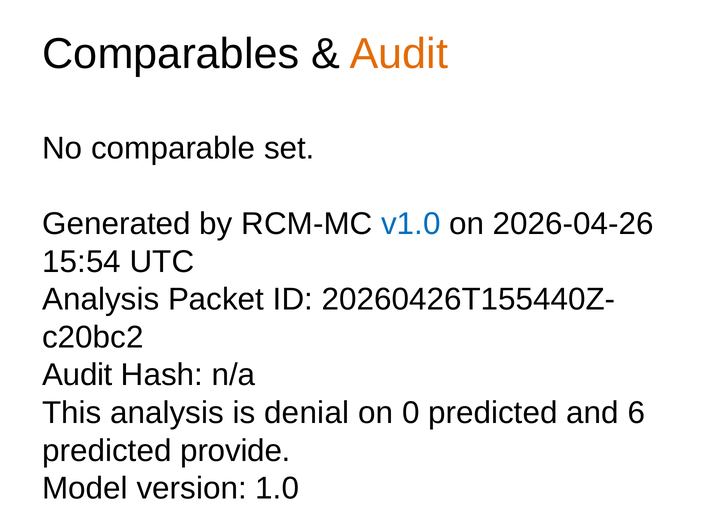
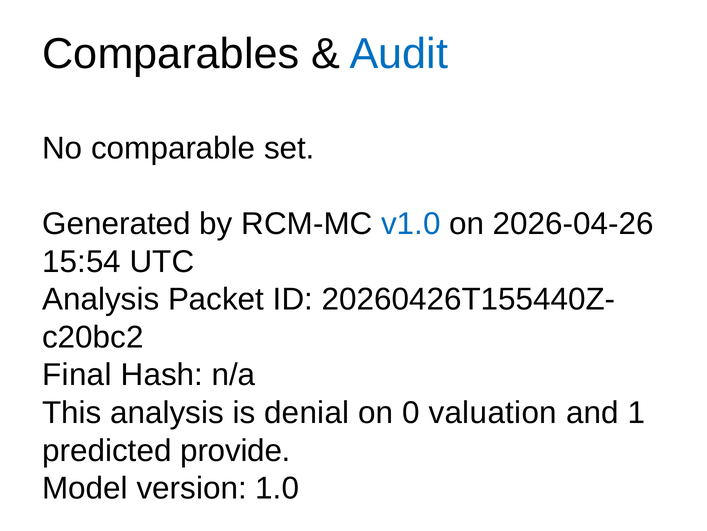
Audit at (399, 54) colour: orange -> blue
Audit at (77, 375): Audit -> Final
0 predicted: predicted -> valuation
6: 6 -> 1
